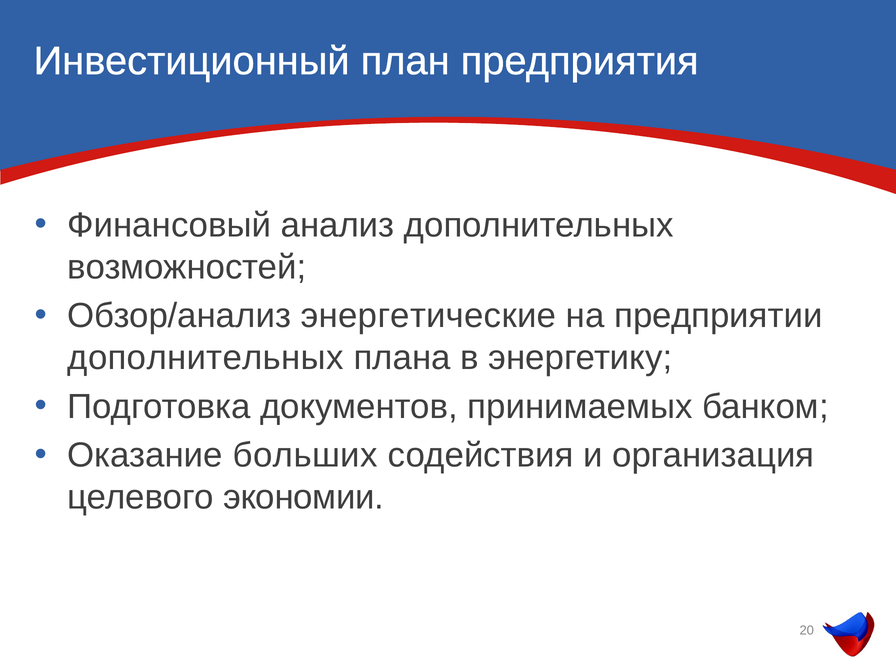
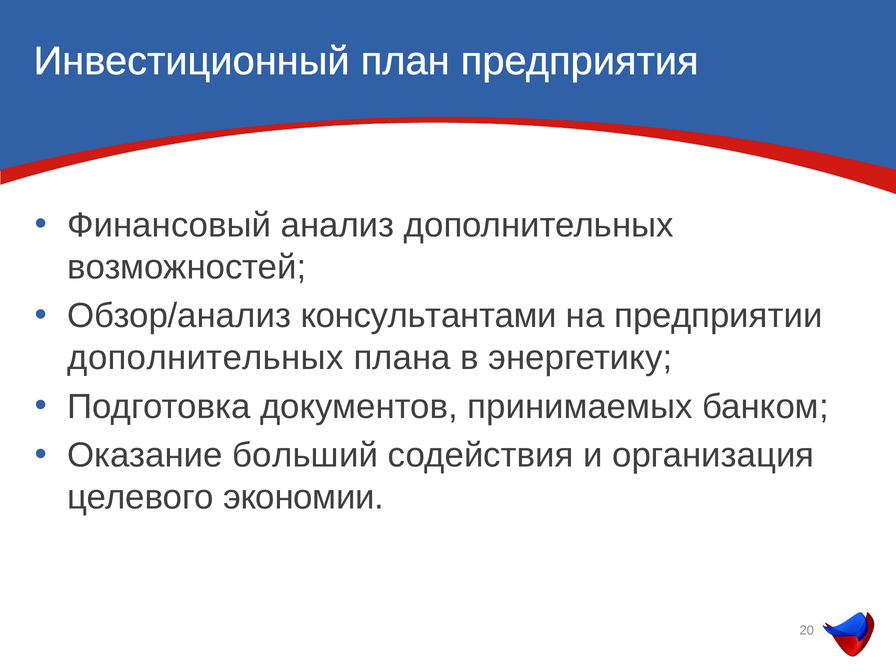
энергетические: энергетические -> консультантами
больших: больших -> больший
